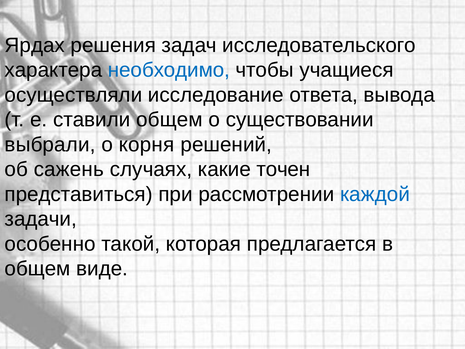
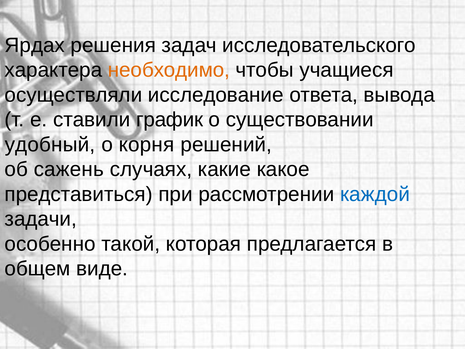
необходимо colour: blue -> orange
ставили общем: общем -> график
выбрали: выбрали -> удобный
точен: точен -> какое
